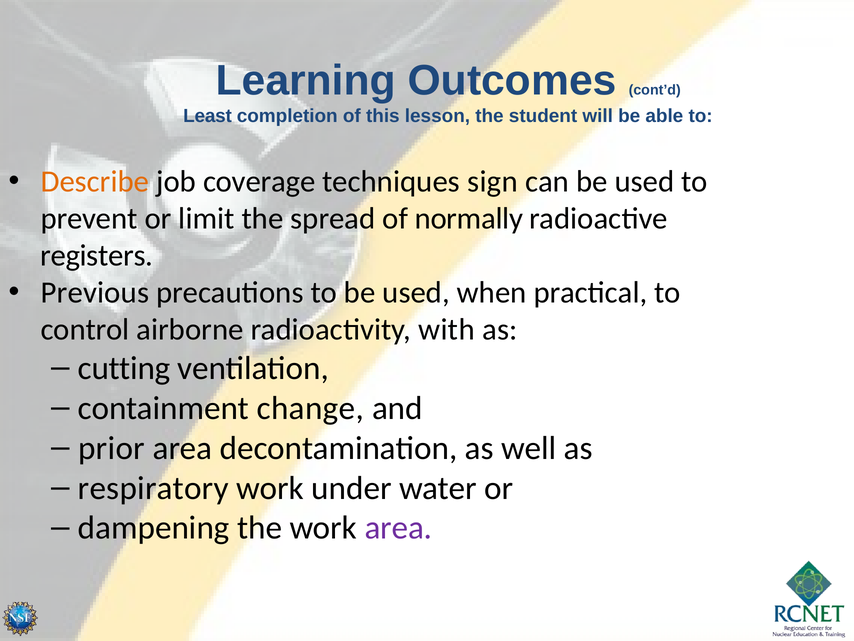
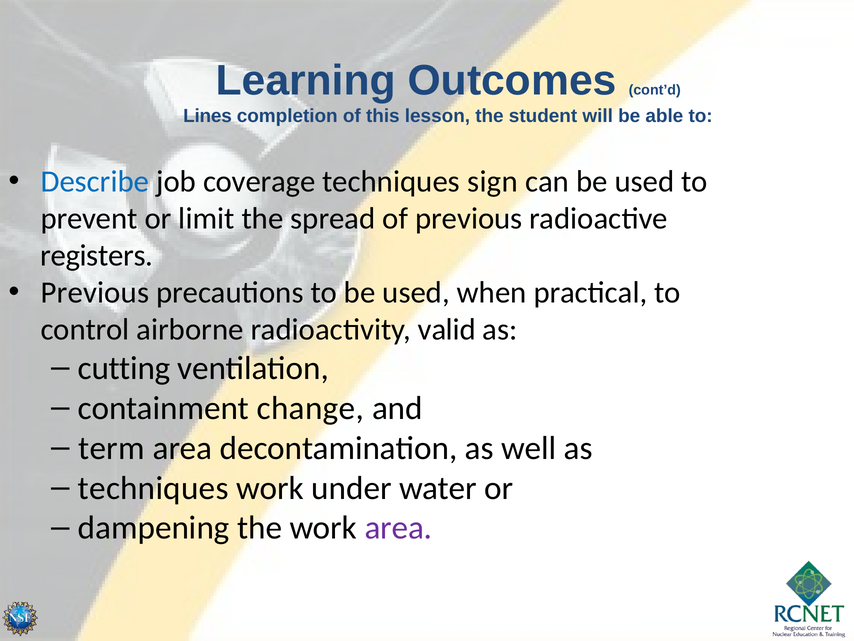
Least: Least -> Lines
Describe colour: orange -> blue
of normally: normally -> previous
with: with -> valid
prior: prior -> term
respiratory at (153, 488): respiratory -> techniques
